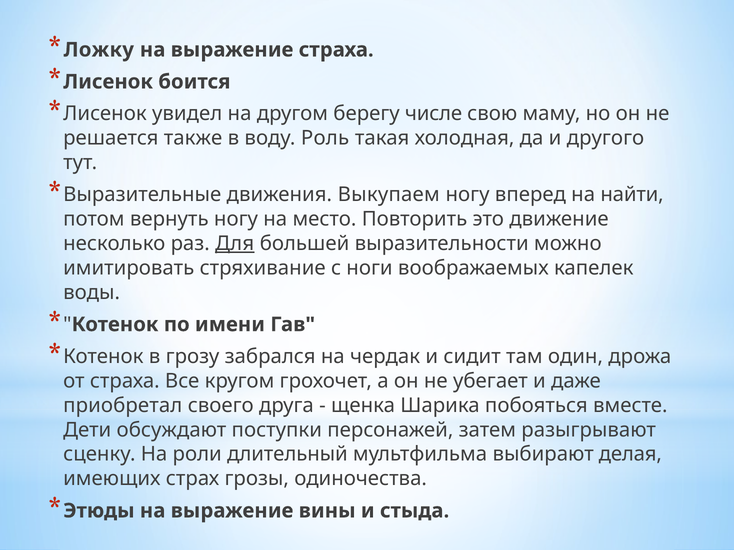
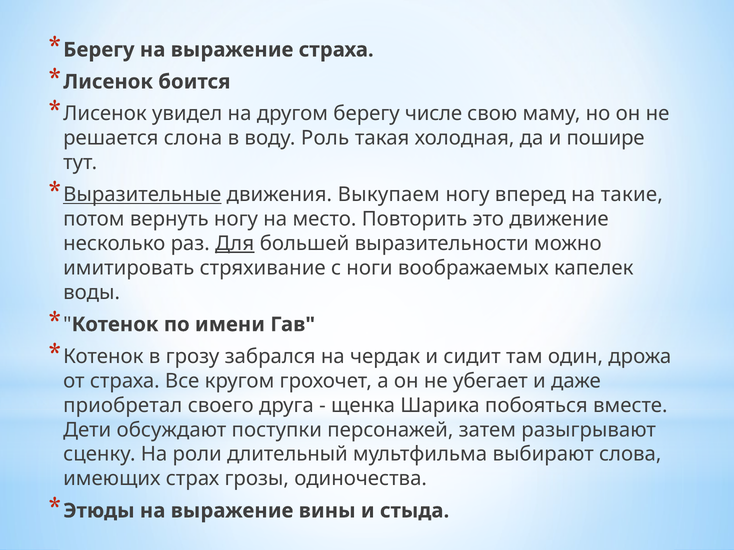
Ложку at (99, 50): Ложку -> Берегу
также: также -> слона
другого: другого -> пошире
Выразительные underline: none -> present
найти: найти -> такие
делая: делая -> слова
